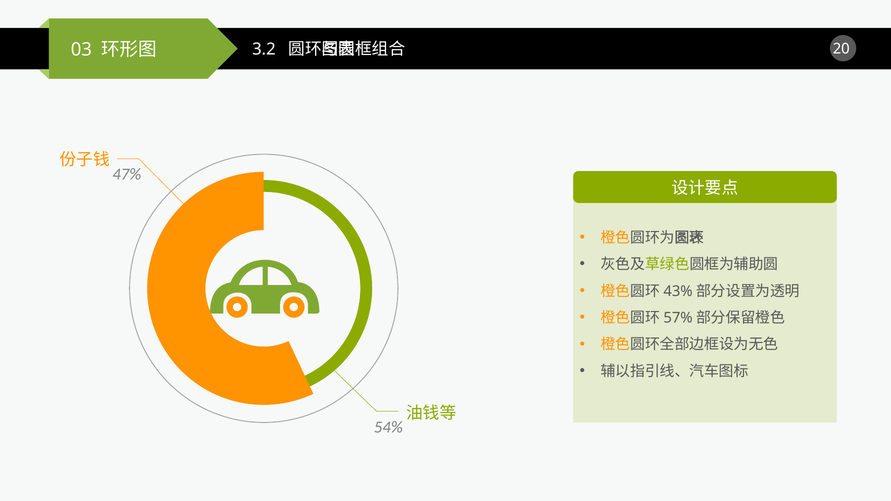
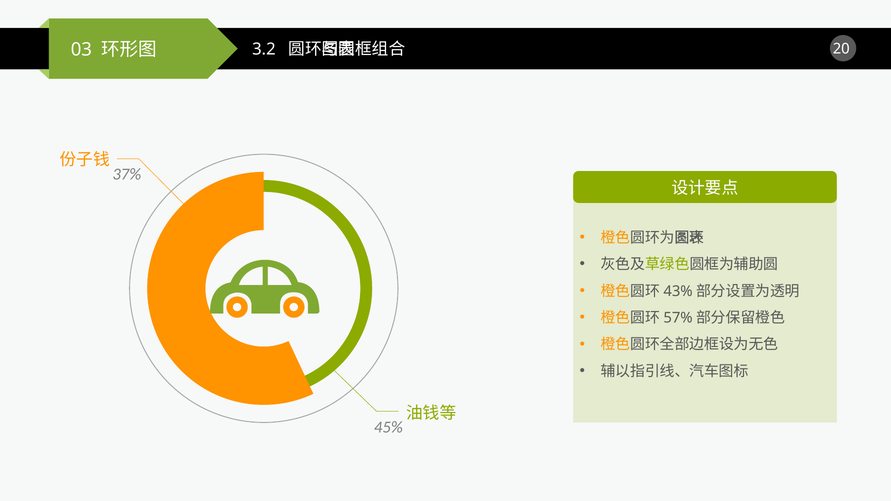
47%: 47% -> 37%
54%: 54% -> 45%
